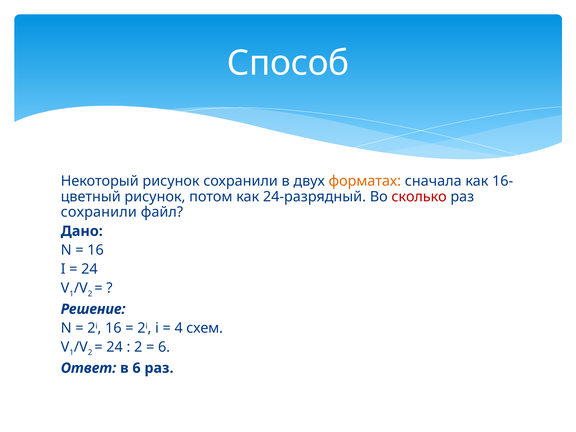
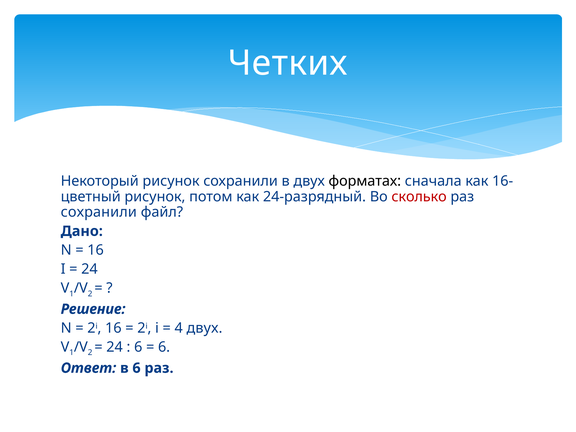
Способ: Способ -> Четких
форматах colour: orange -> black
4 схем: схем -> двух
2 at (138, 347): 2 -> 6
